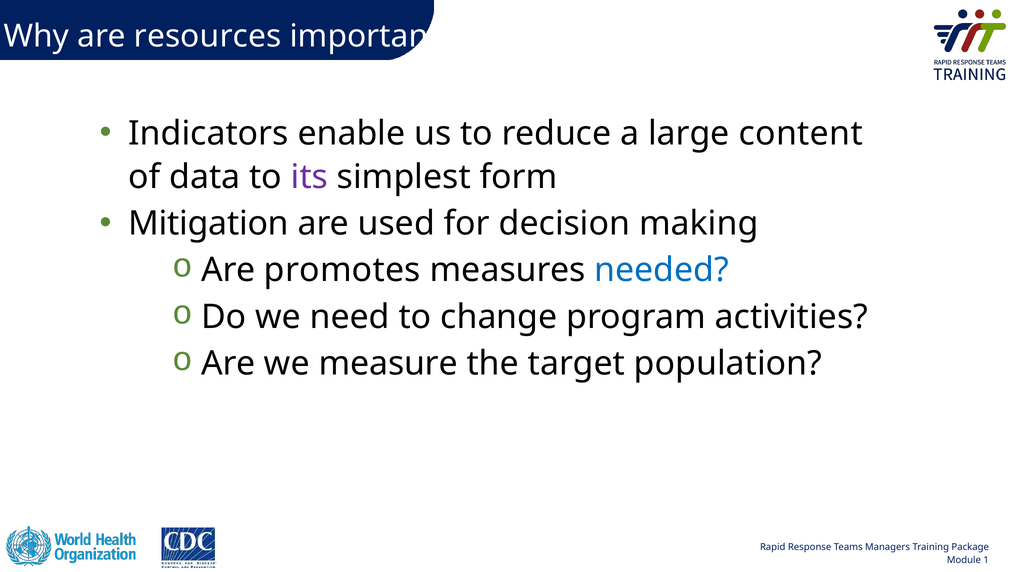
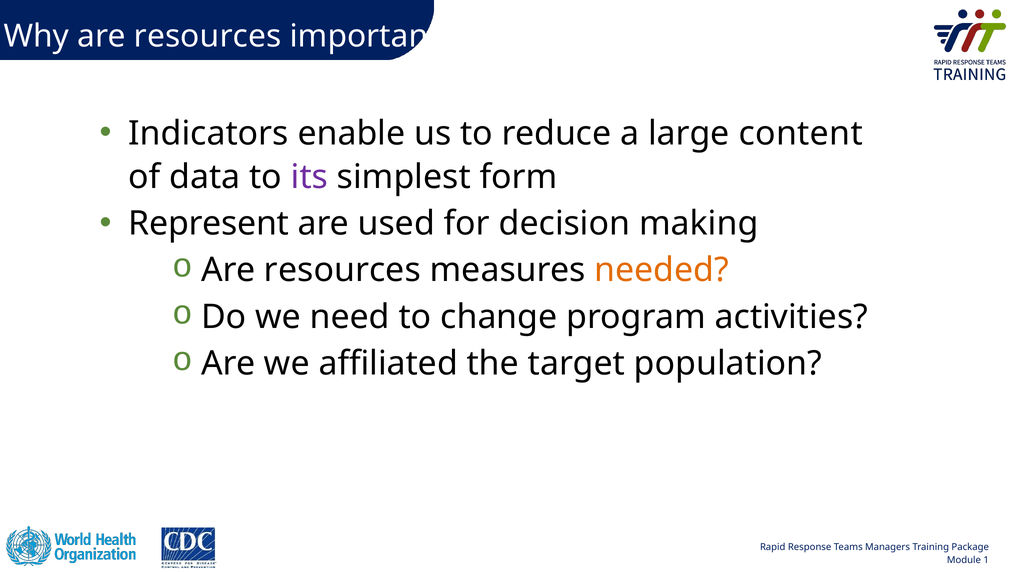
Mitigation: Mitigation -> Represent
promotes at (342, 270): promotes -> resources
needed colour: blue -> orange
measure: measure -> affiliated
